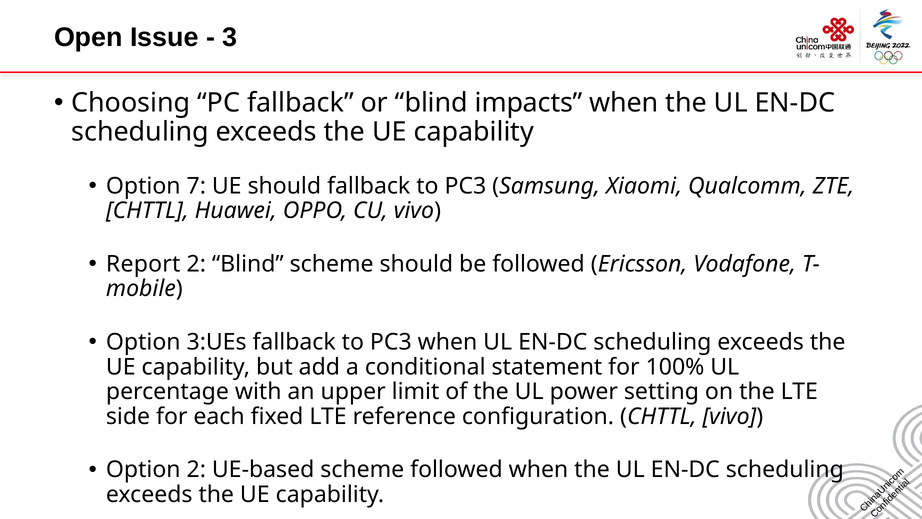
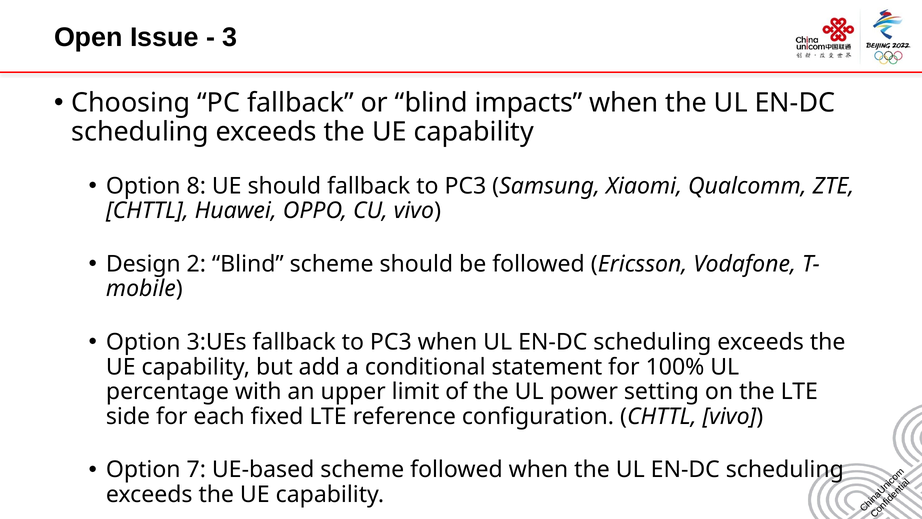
7: 7 -> 8
Report: Report -> Design
Option 2: 2 -> 7
